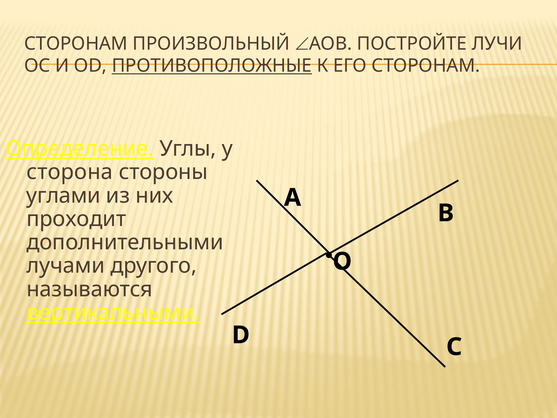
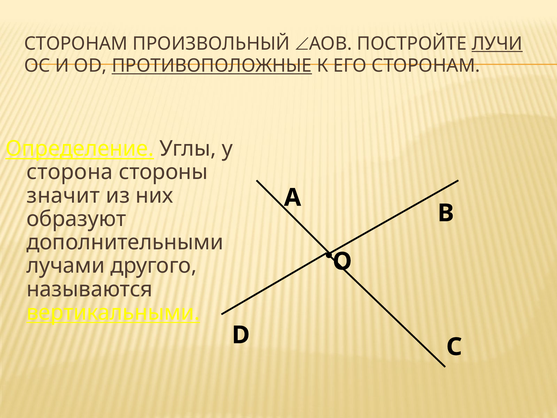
ЛУЧИ underline: none -> present
углами: углами -> значит
проходит: проходит -> образуют
